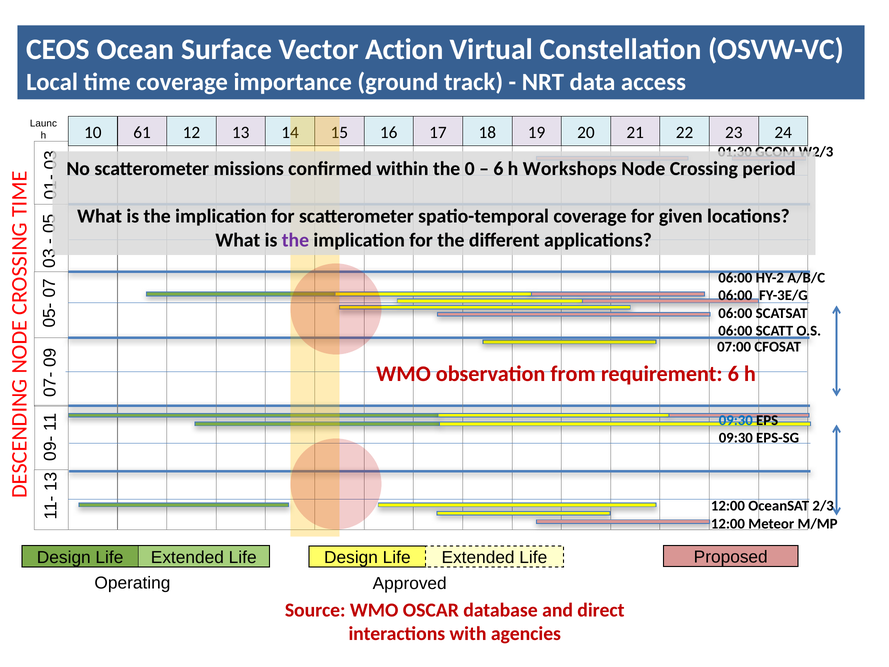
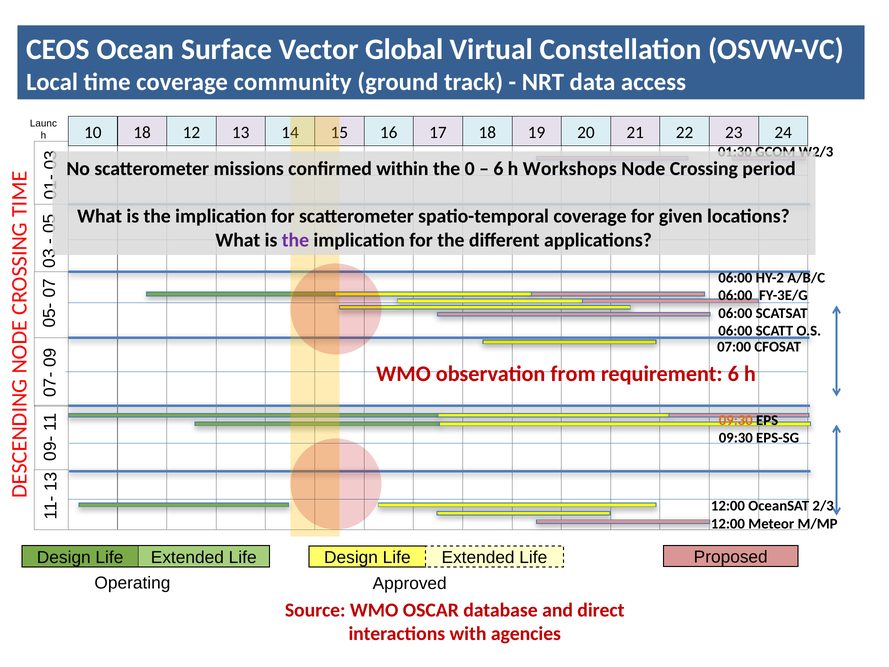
Action: Action -> Global
importance: importance -> community
10 61: 61 -> 18
09:30 at (736, 420) colour: blue -> orange
